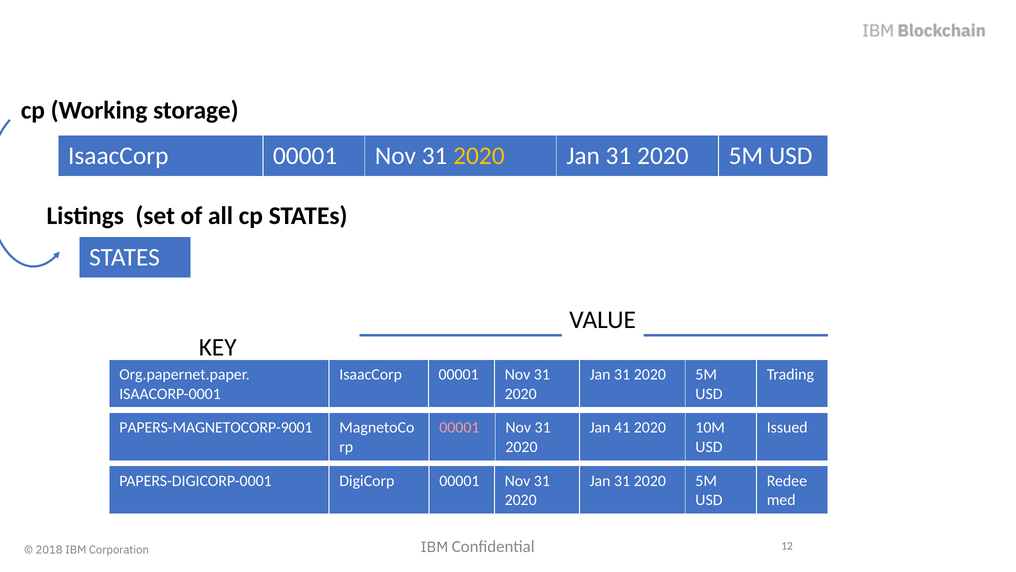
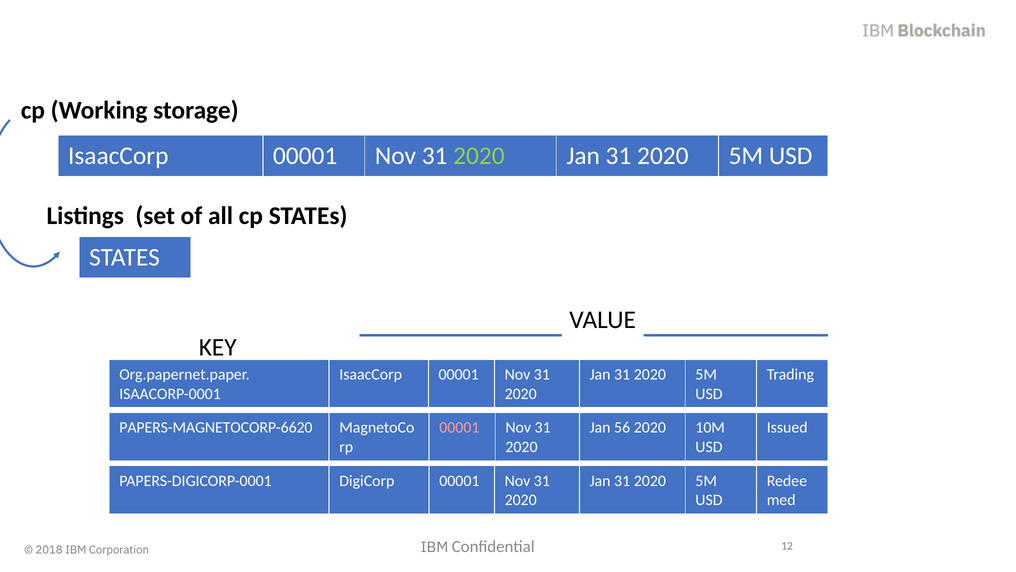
2020 at (479, 156) colour: yellow -> light green
PAPERS-MAGNETOCORP-9001: PAPERS-MAGNETOCORP-9001 -> PAPERS-MAGNETOCORP-6620
41: 41 -> 56
